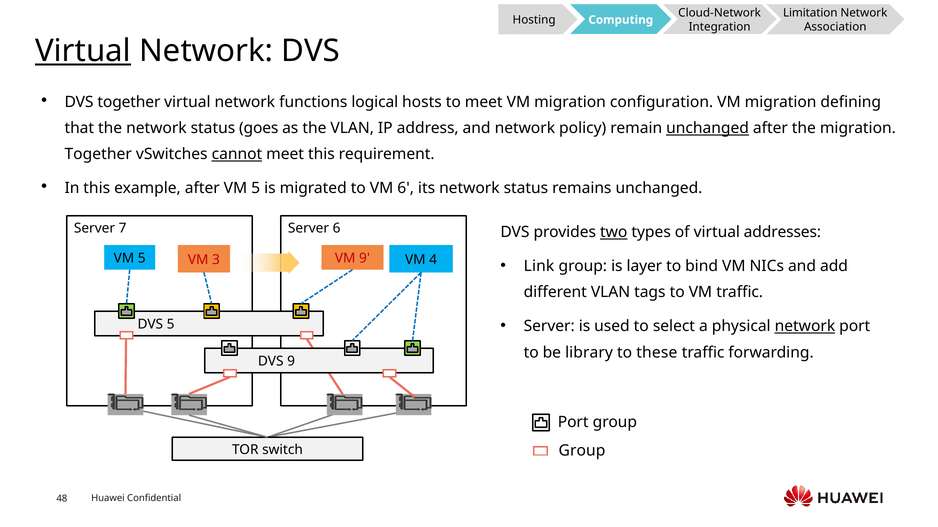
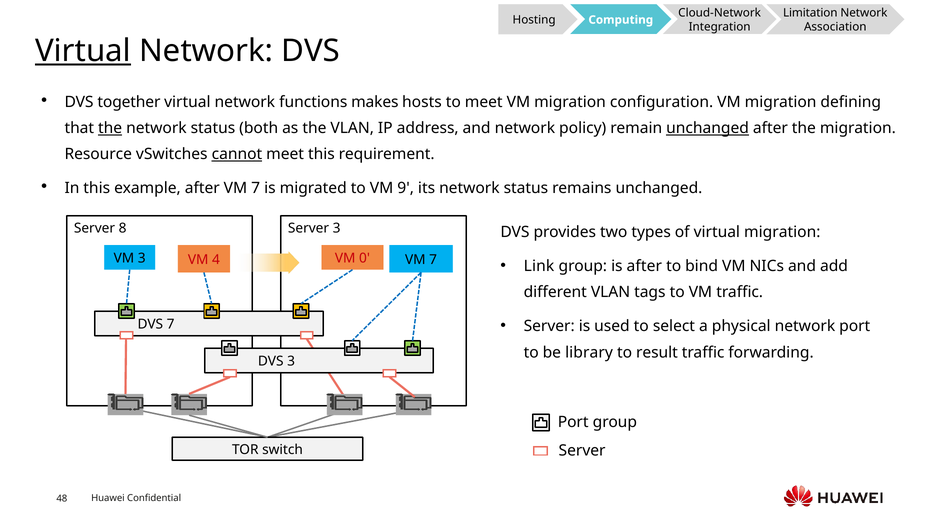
logical: logical -> makes
the at (110, 128) underline: none -> present
goes: goes -> both
Together at (98, 154): Together -> Resource
after VM 5: 5 -> 7
VM 6: 6 -> 9
7: 7 -> 8
Server 6: 6 -> 3
two underline: present -> none
virtual addresses: addresses -> migration
5 at (142, 259): 5 -> 3
3: 3 -> 4
VM 9: 9 -> 0
4 at (433, 260): 4 -> 7
is layer: layer -> after
network at (805, 327) underline: present -> none
DVS 5: 5 -> 7
these: these -> result
DVS 9: 9 -> 3
Group at (582, 451): Group -> Server
